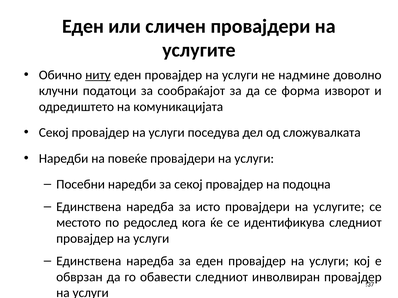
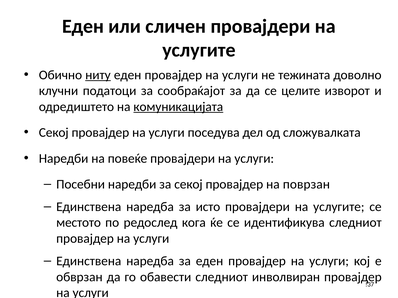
надмине: надмине -> тежината
форма: форма -> целите
комуникацијата underline: none -> present
подоцна: подоцна -> поврзан
